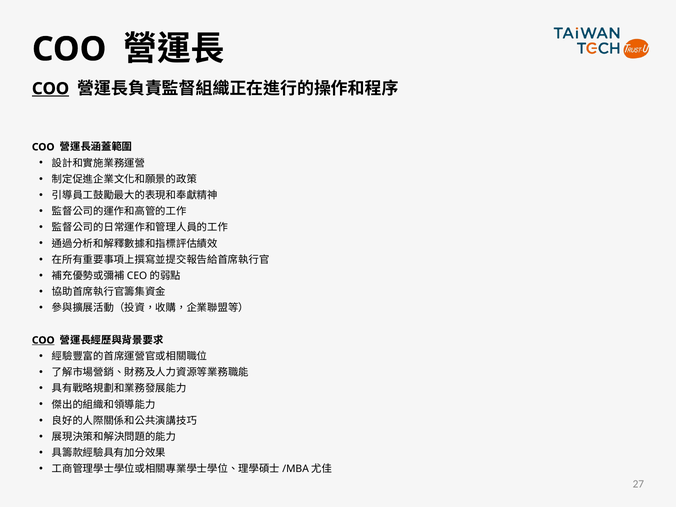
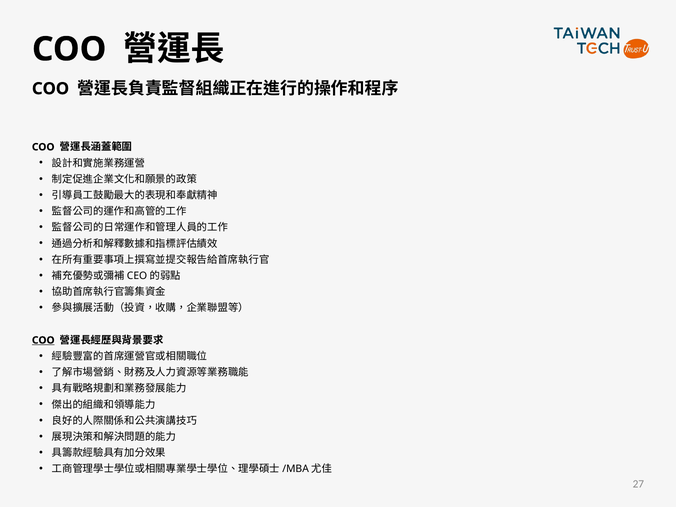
COO at (50, 89) underline: present -> none
